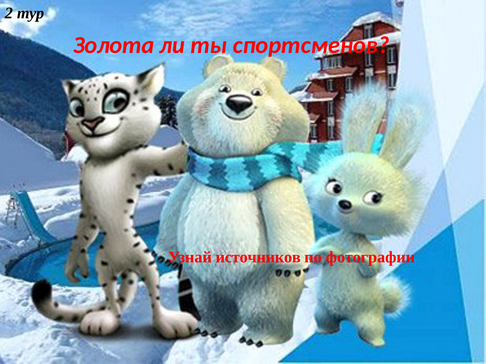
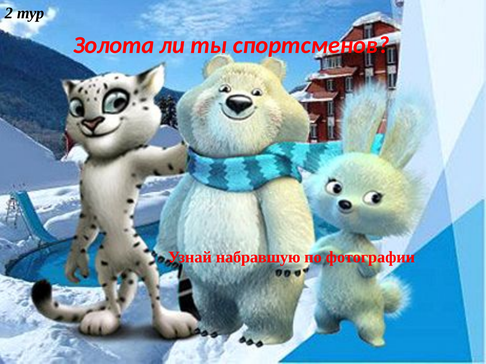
источников: источников -> набравшую
